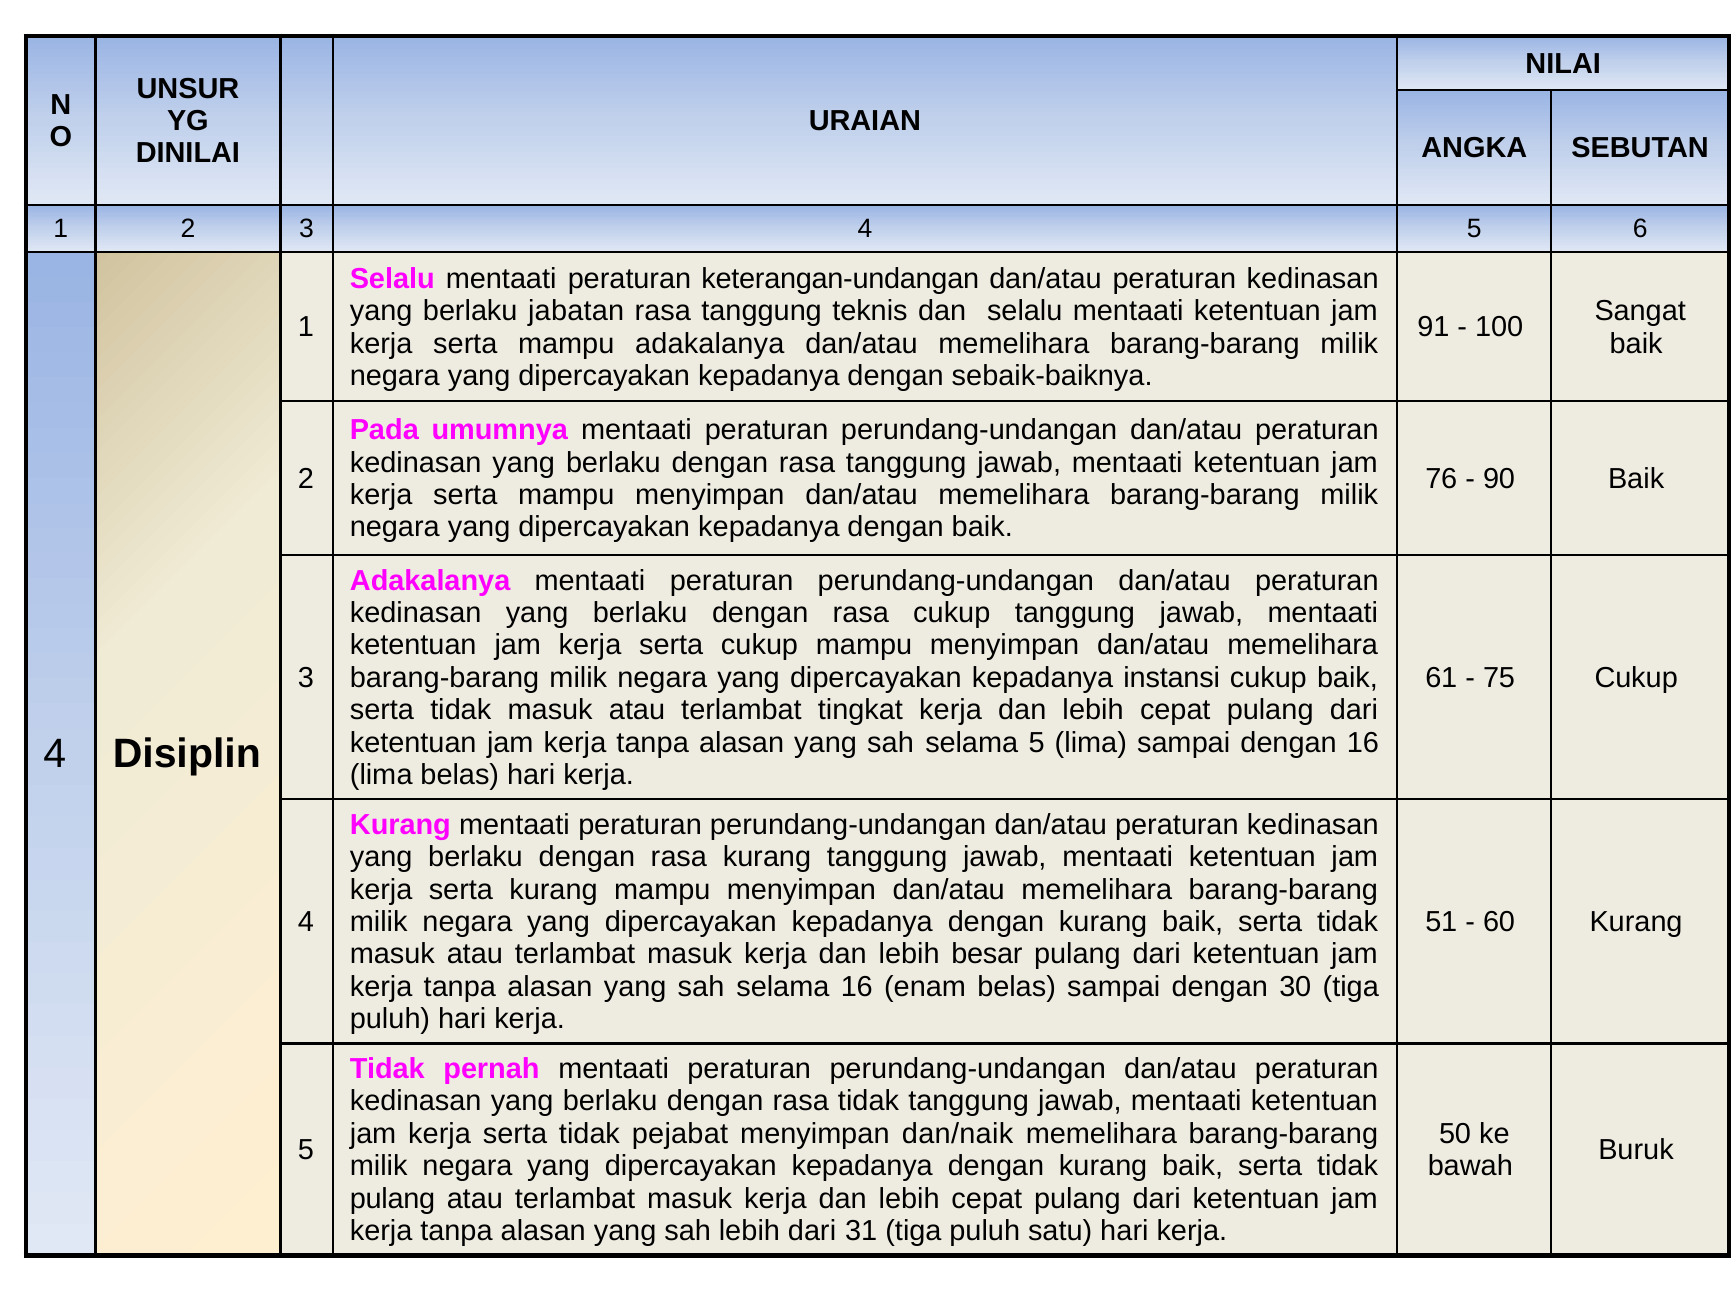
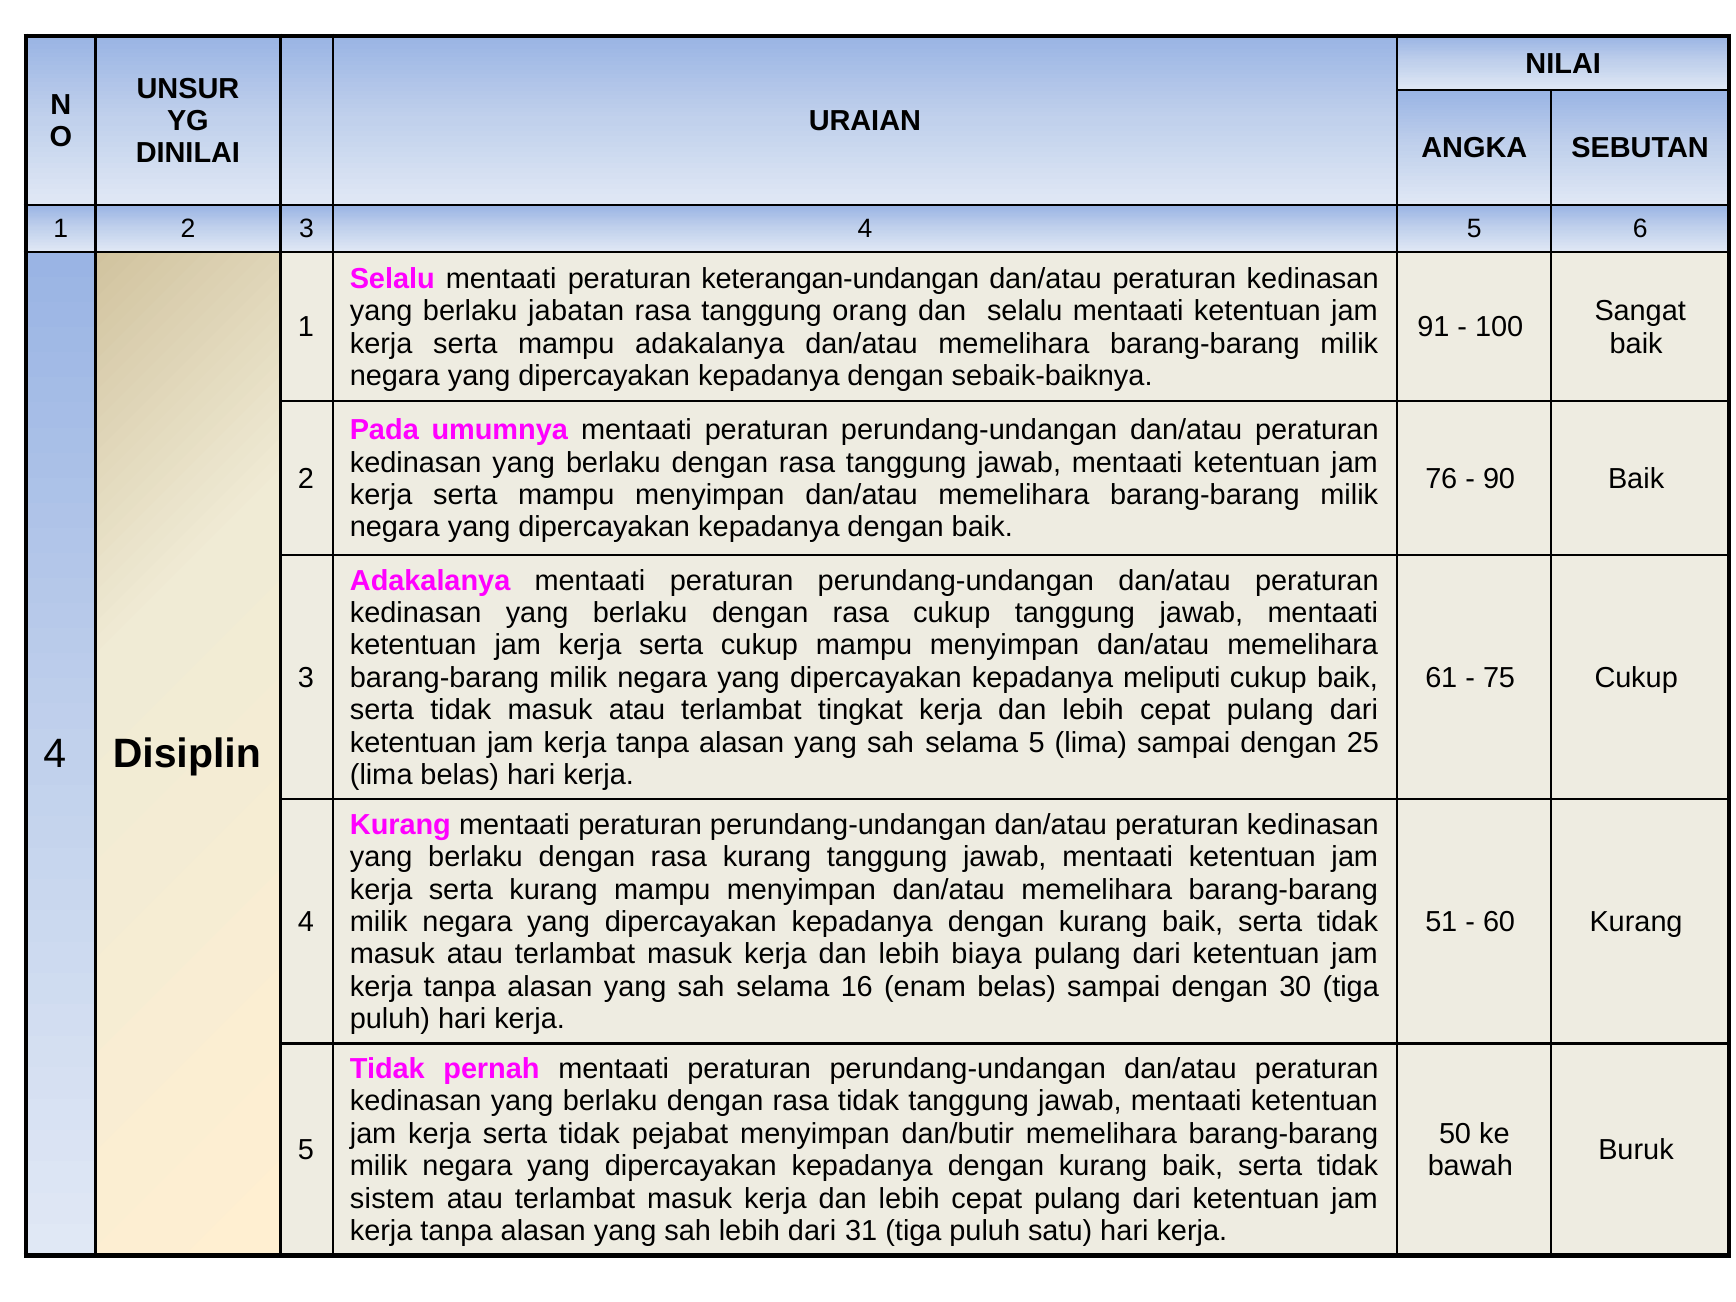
teknis: teknis -> orang
instansi: instansi -> meliputi
dengan 16: 16 -> 25
besar: besar -> biaya
dan/naik: dan/naik -> dan/butir
pulang at (393, 1199): pulang -> sistem
